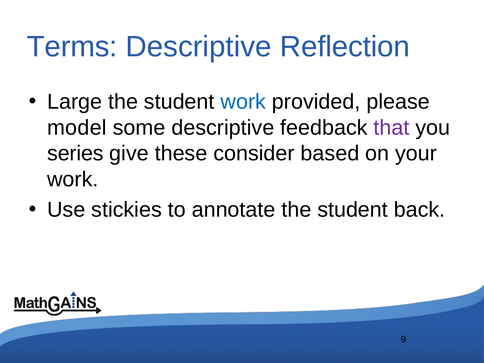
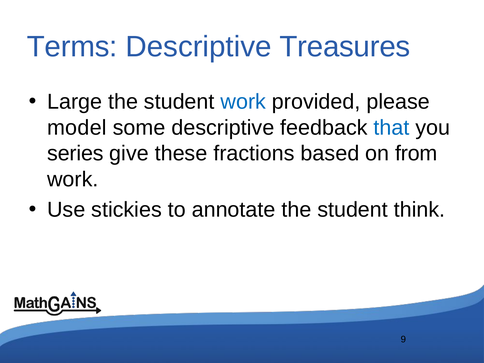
Reflection: Reflection -> Treasures
that colour: purple -> blue
consider: consider -> fractions
your: your -> from
back: back -> think
